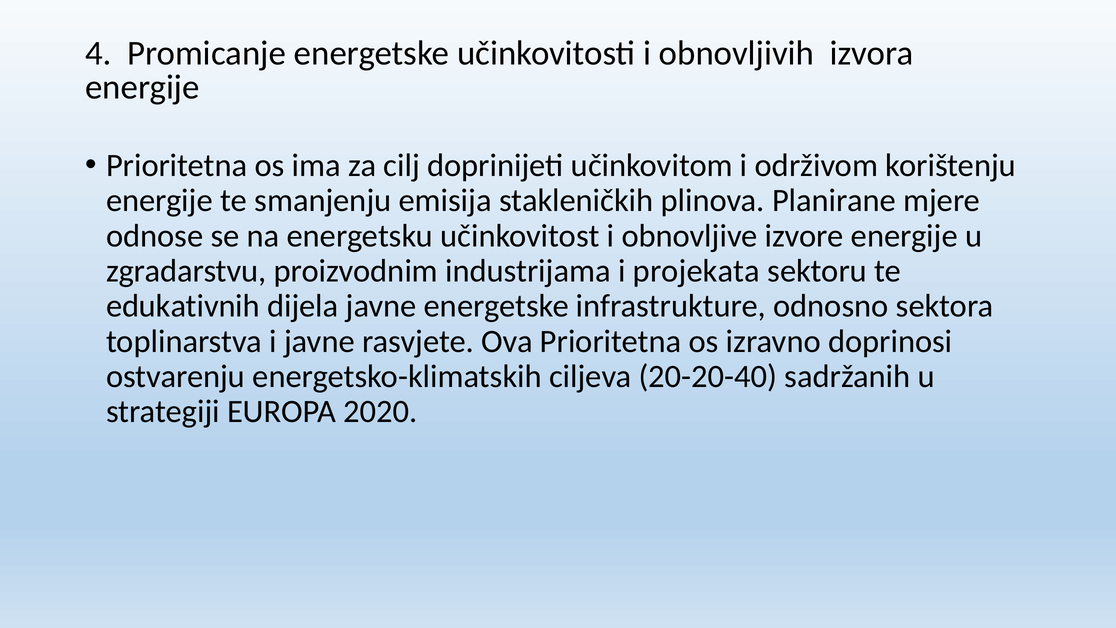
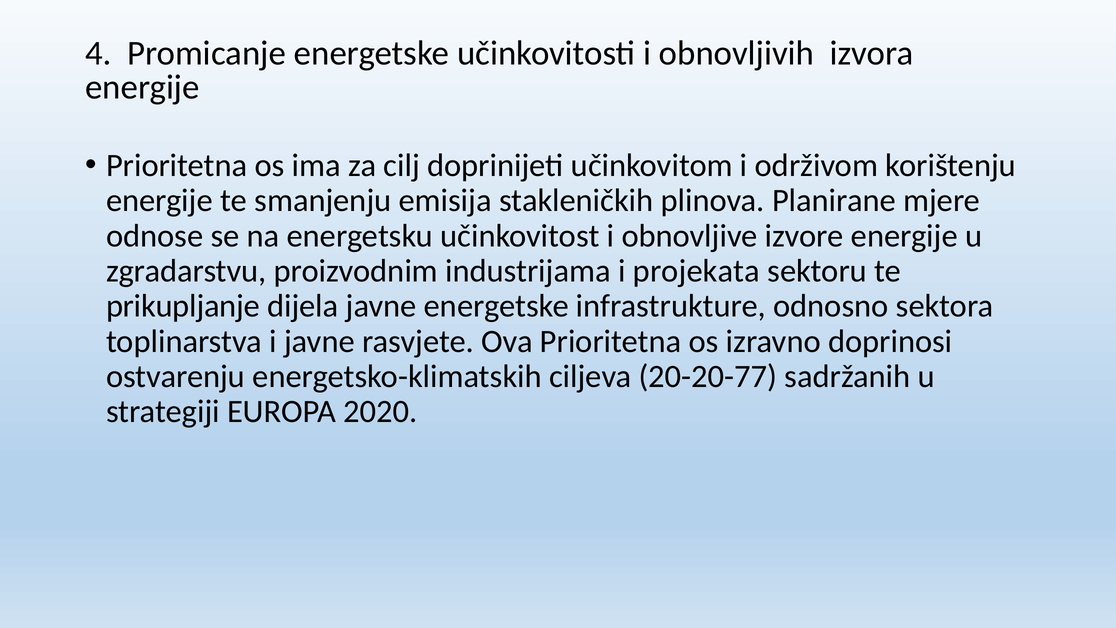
edukativnih: edukativnih -> prikupljanje
20-20-40: 20-20-40 -> 20-20-77
